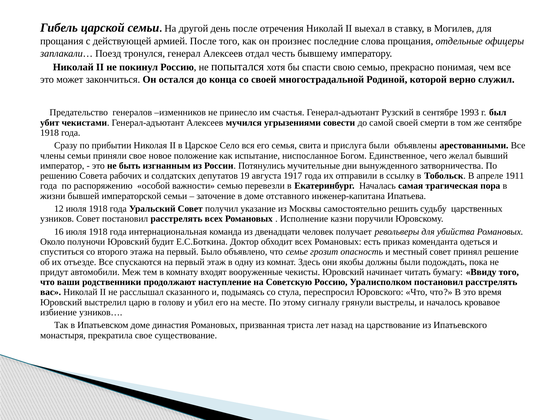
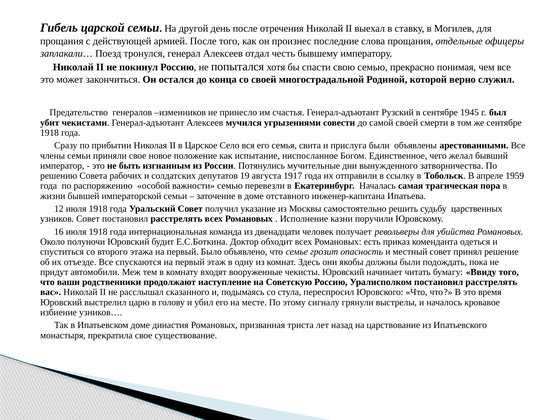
1993: 1993 -> 1945
1911: 1911 -> 1959
